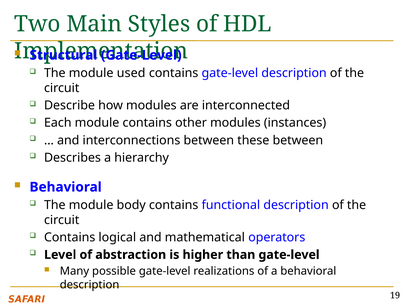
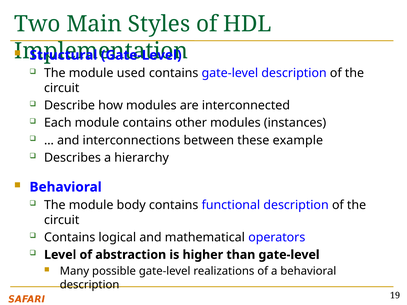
these between: between -> example
